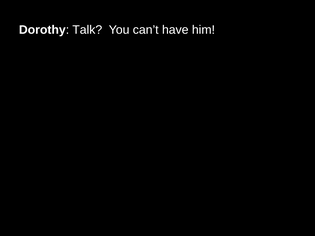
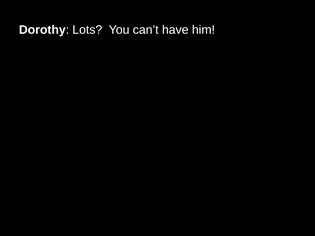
Talk: Talk -> Lots
